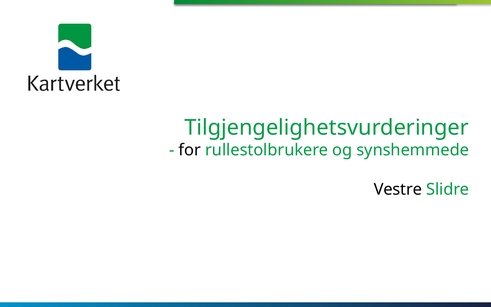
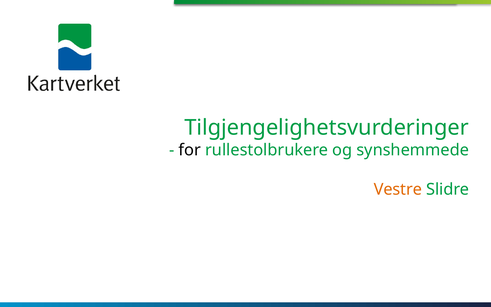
Vestre colour: black -> orange
